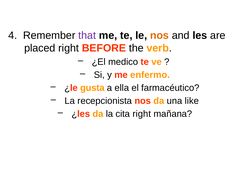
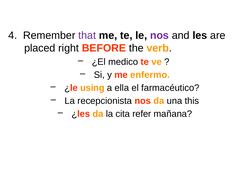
nos at (159, 35) colour: orange -> purple
gusta: gusta -> using
like: like -> this
cita right: right -> refer
